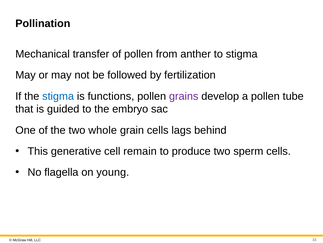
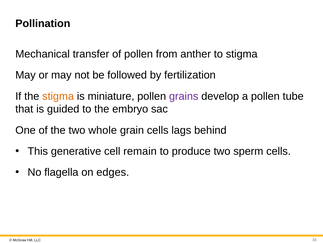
stigma at (58, 96) colour: blue -> orange
functions: functions -> miniature
young: young -> edges
